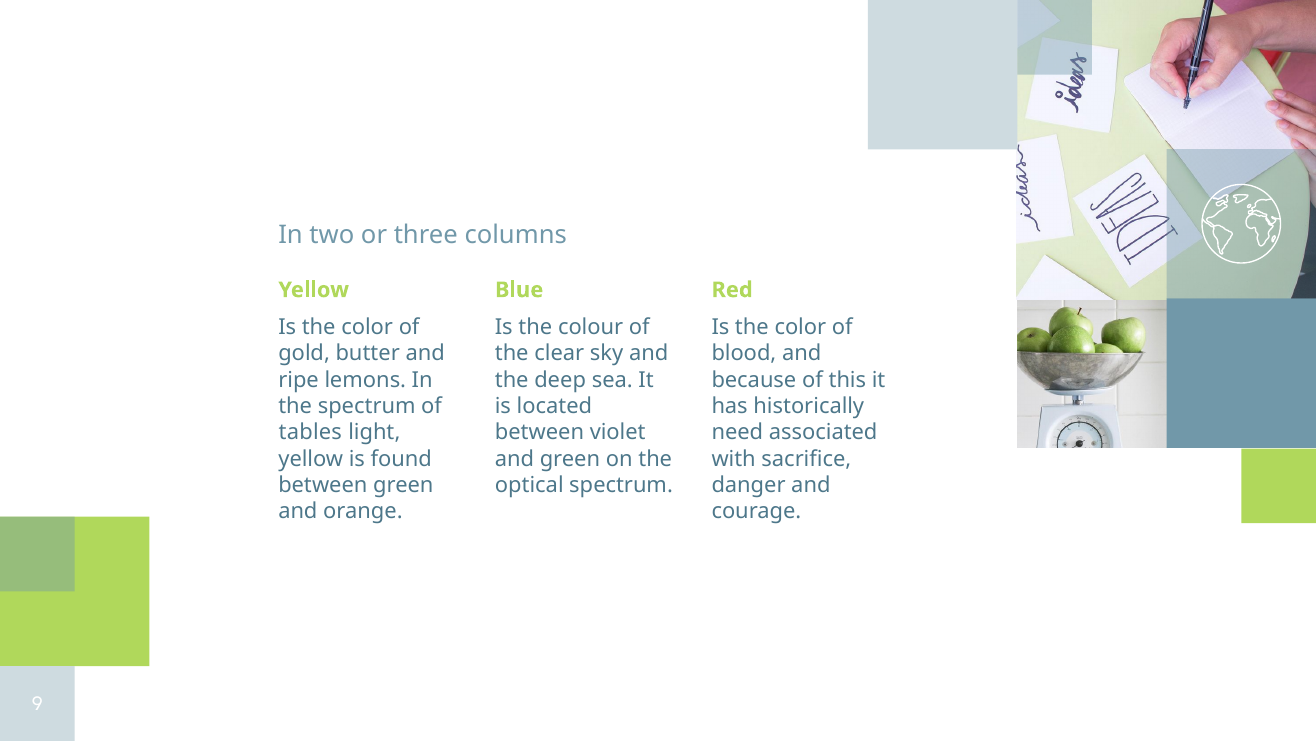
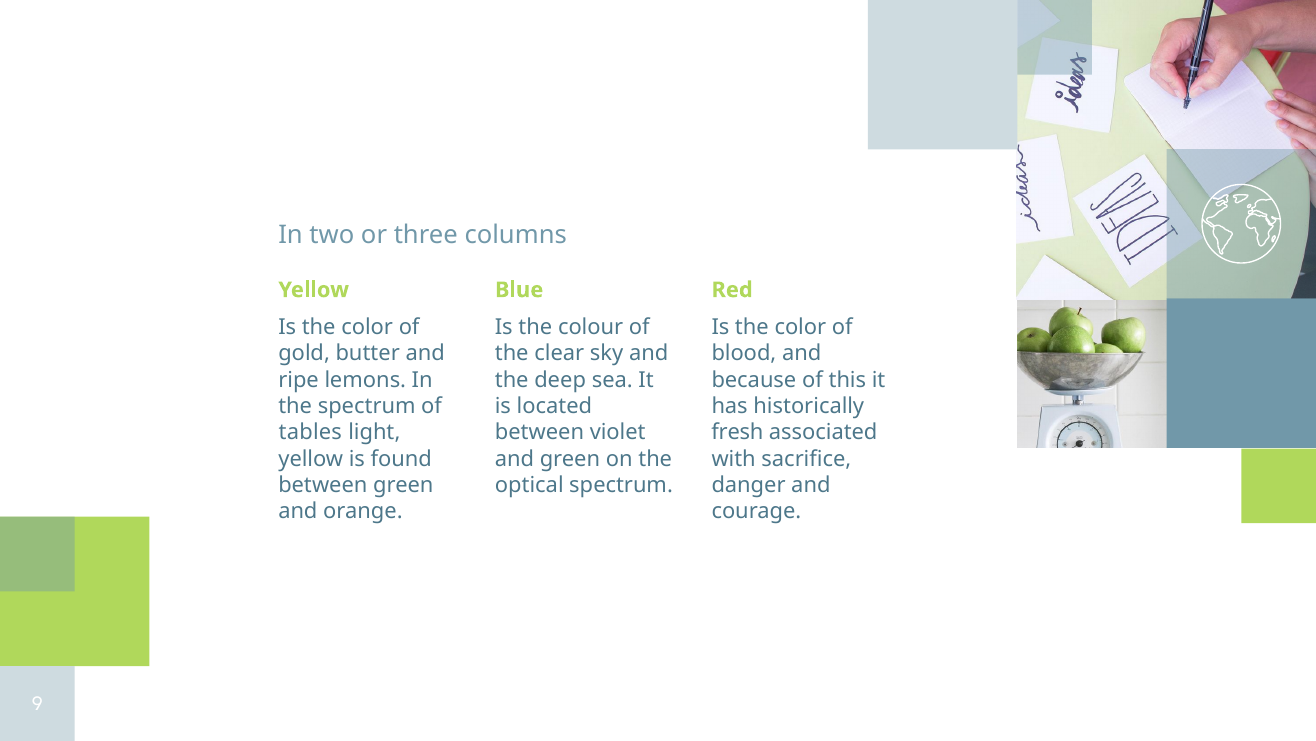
need: need -> fresh
